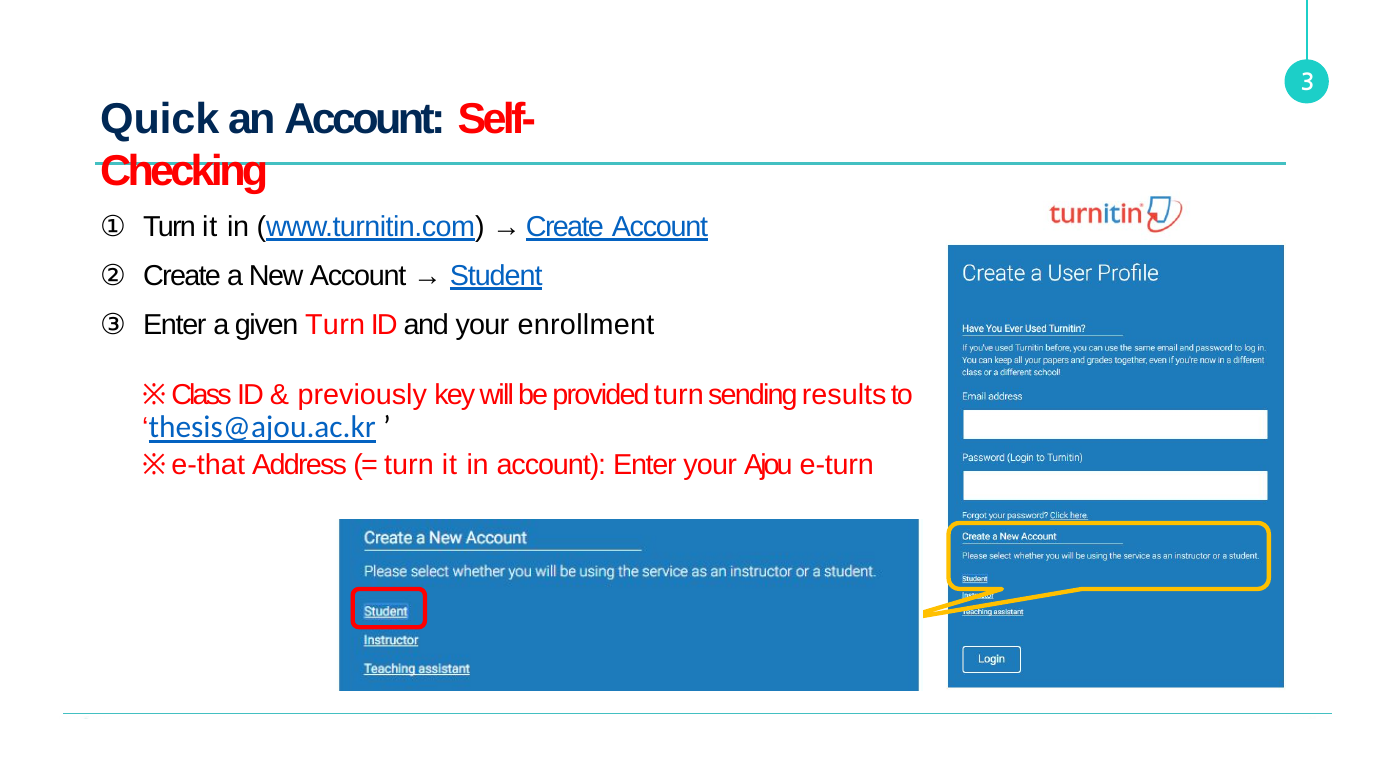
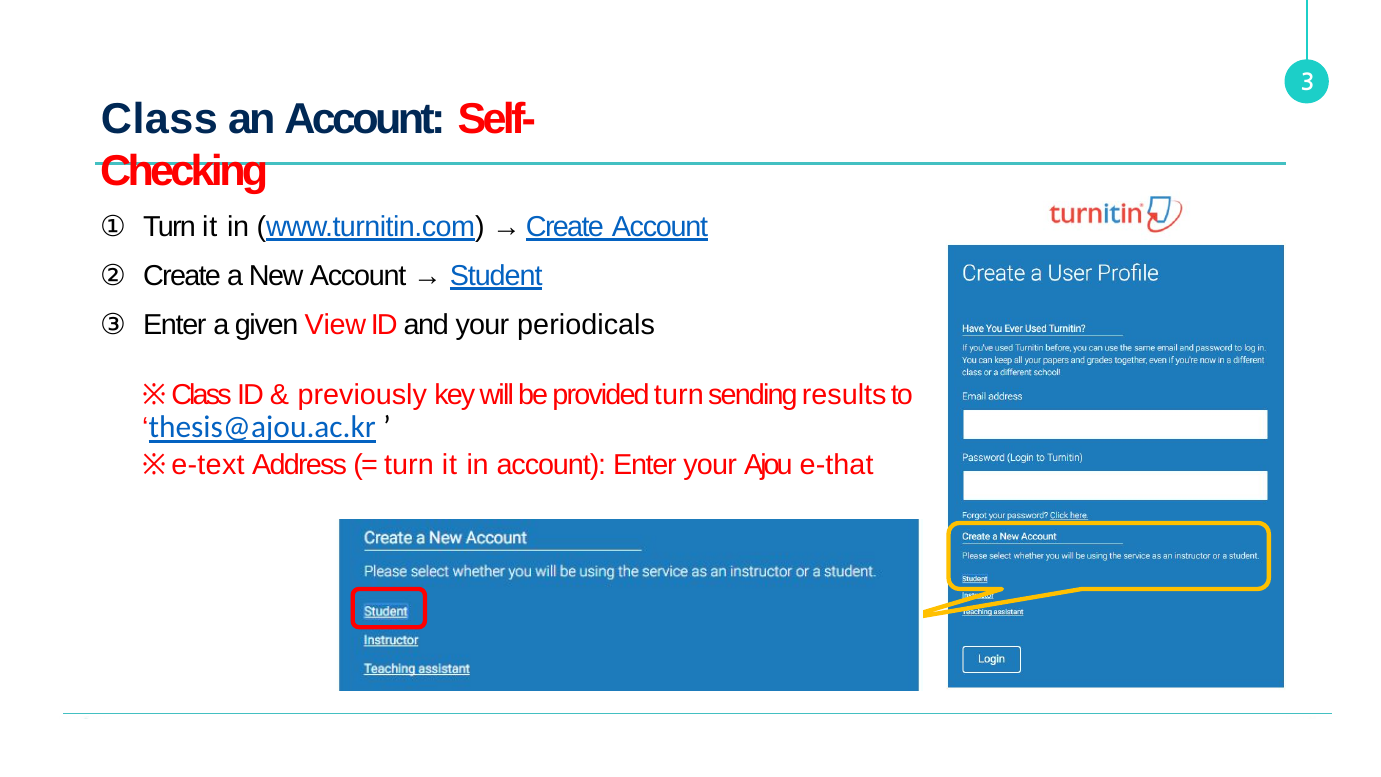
Quick at (160, 120): Quick -> Class
given Turn: Turn -> View
enrollment: enrollment -> periodicals
e-that: e-that -> e-text
e-turn: e-turn -> e-that
